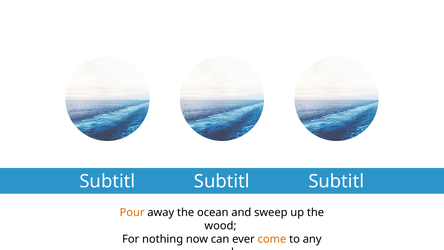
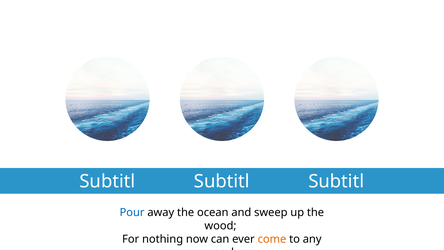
Pour colour: orange -> blue
